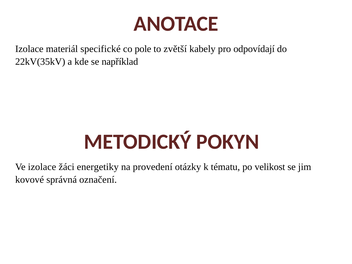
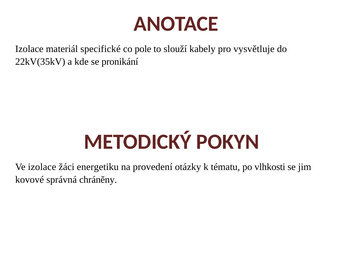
zvětší: zvětší -> slouží
odpovídají: odpovídají -> vysvětluje
například: například -> pronikání
energetiky: energetiky -> energetiku
velikost: velikost -> vlhkosti
označení: označení -> chráněny
